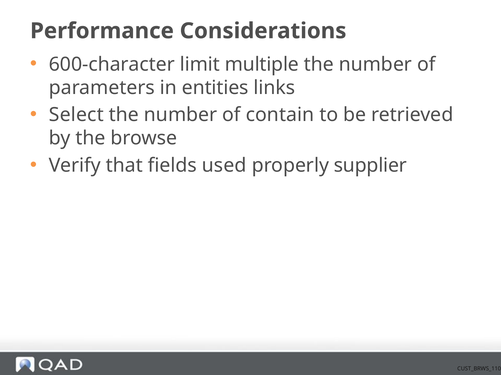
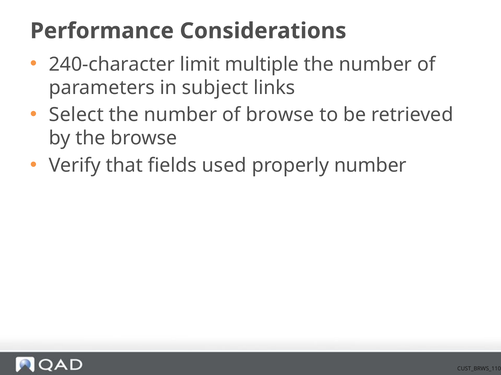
600-character: 600-character -> 240-character
entities: entities -> subject
of contain: contain -> browse
properly supplier: supplier -> number
